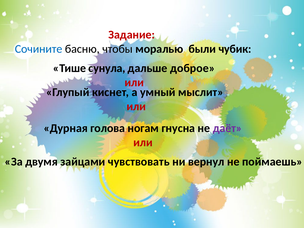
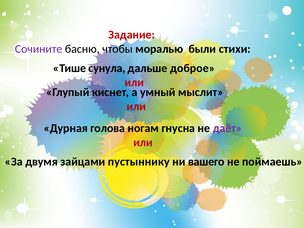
Сочините colour: blue -> purple
чубик: чубик -> стихи
чувствовать: чувствовать -> пустыннику
вернул: вернул -> вашего
